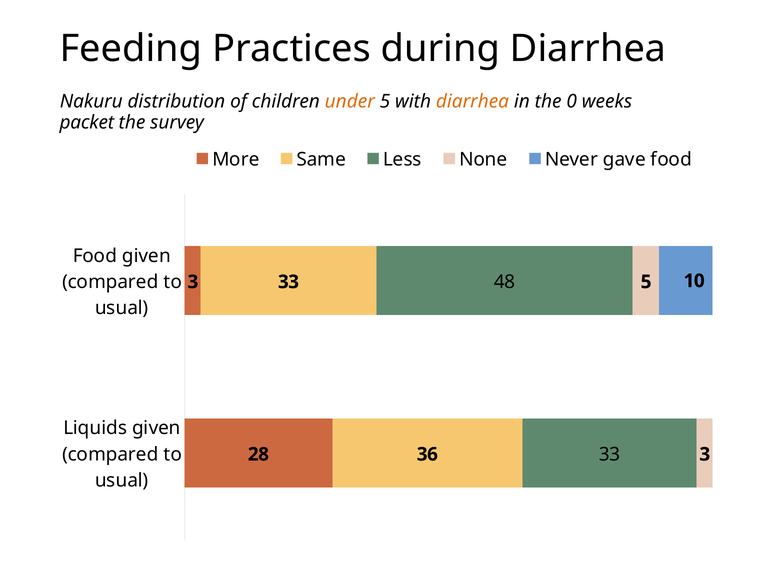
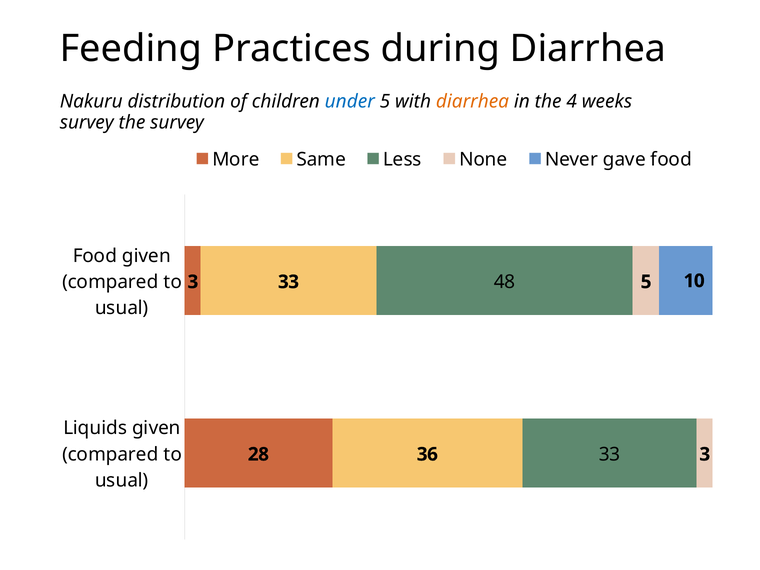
under colour: orange -> blue
0: 0 -> 4
packet at (87, 122): packet -> survey
